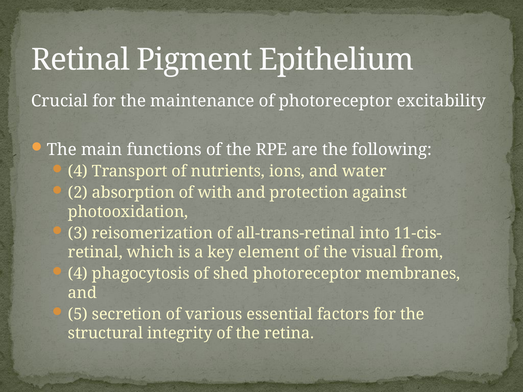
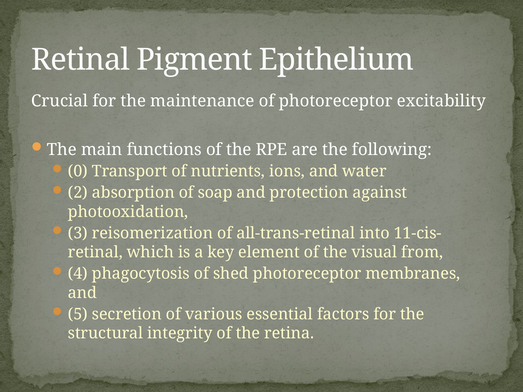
4 at (78, 171): 4 -> 0
with: with -> soap
